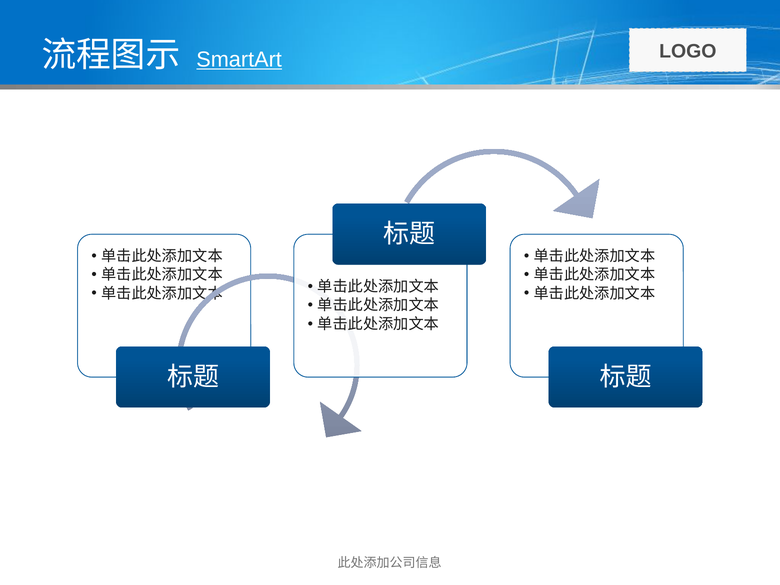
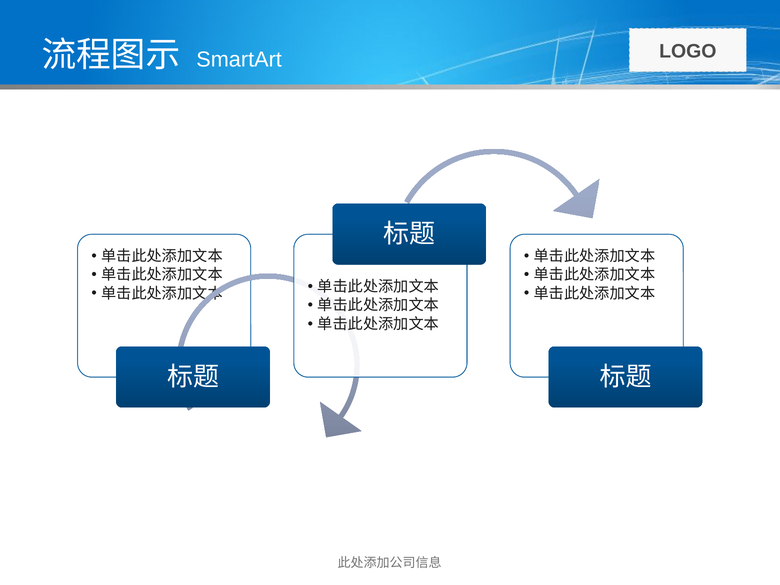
SmartArt underline: present -> none
